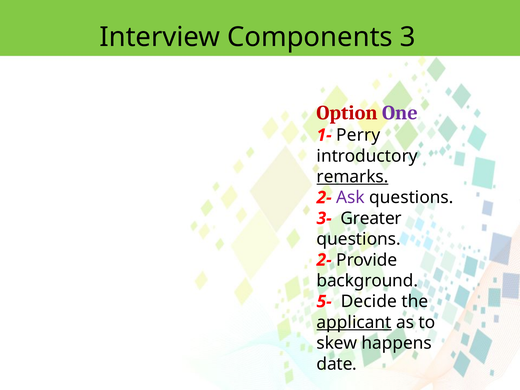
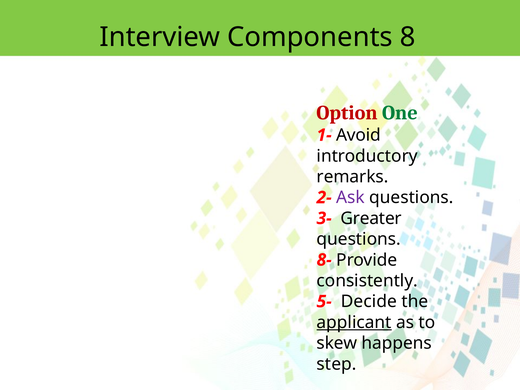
3: 3 -> 8
One colour: purple -> green
Perry: Perry -> Avoid
remarks underline: present -> none
2- at (324, 260): 2- -> 8-
background: background -> consistently
date: date -> step
